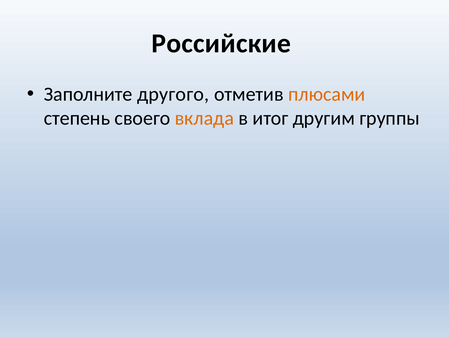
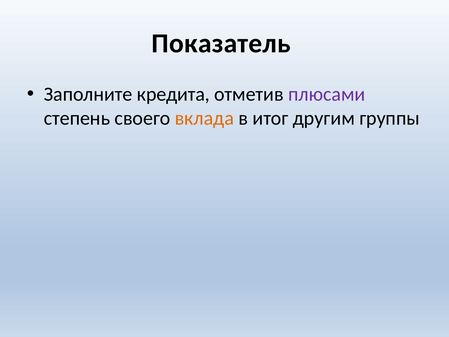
Российские: Российские -> Показатель
другого: другого -> кредита
плюсами colour: orange -> purple
